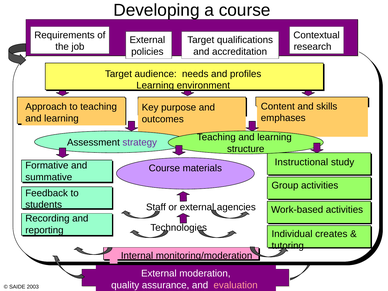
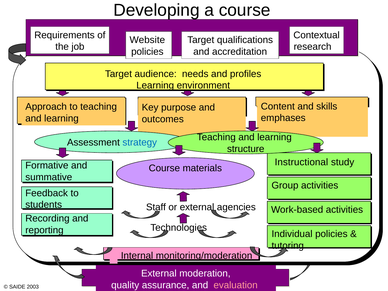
External at (147, 40): External -> Website
strategy colour: purple -> blue
Individual creates: creates -> policies
